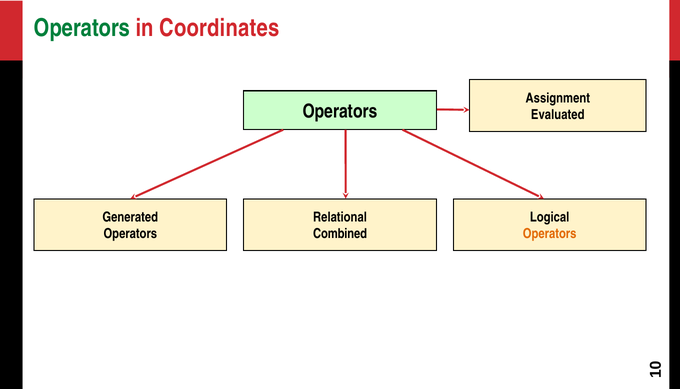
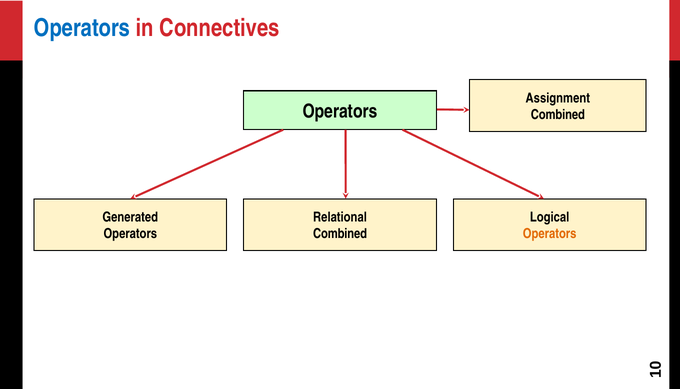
Operators at (82, 28) colour: green -> blue
Coordinates: Coordinates -> Connectives
Evaluated at (558, 114): Evaluated -> Combined
